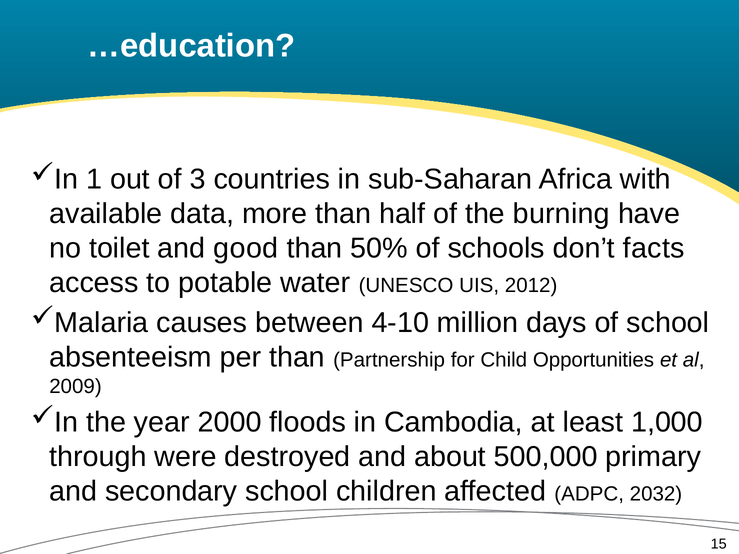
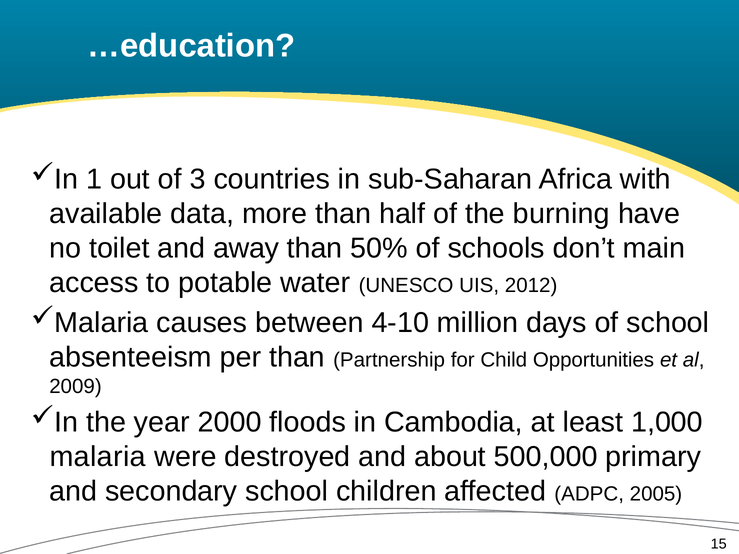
good: good -> away
facts: facts -> main
through: through -> malaria
2032: 2032 -> 2005
